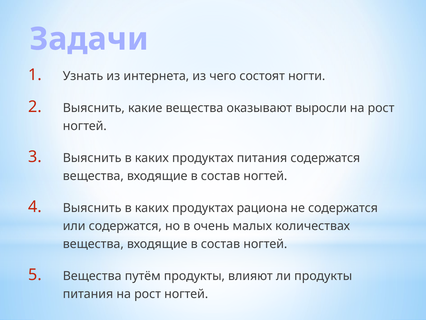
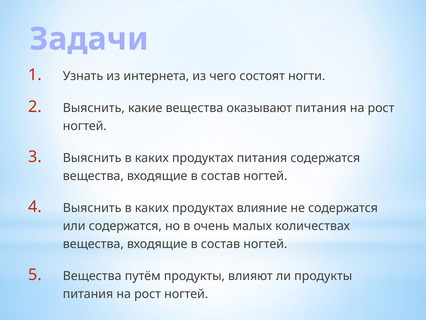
оказывают выросли: выросли -> питания
рациона: рациона -> влияние
